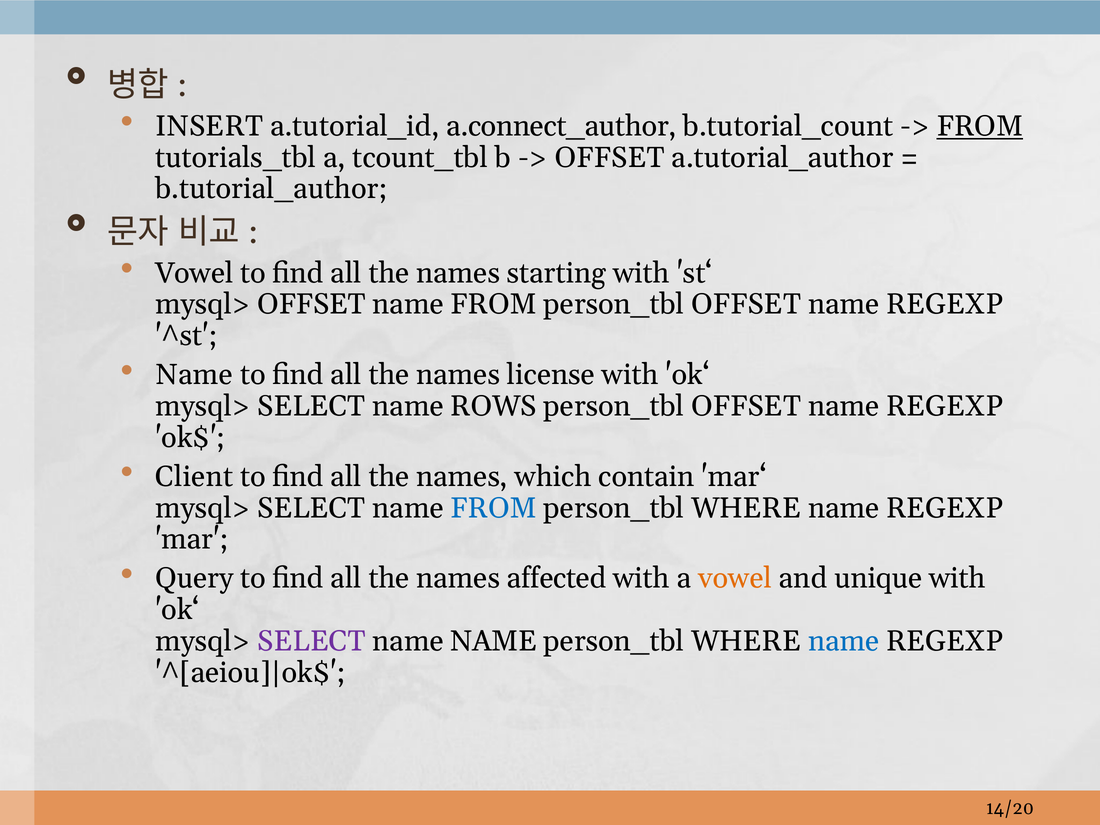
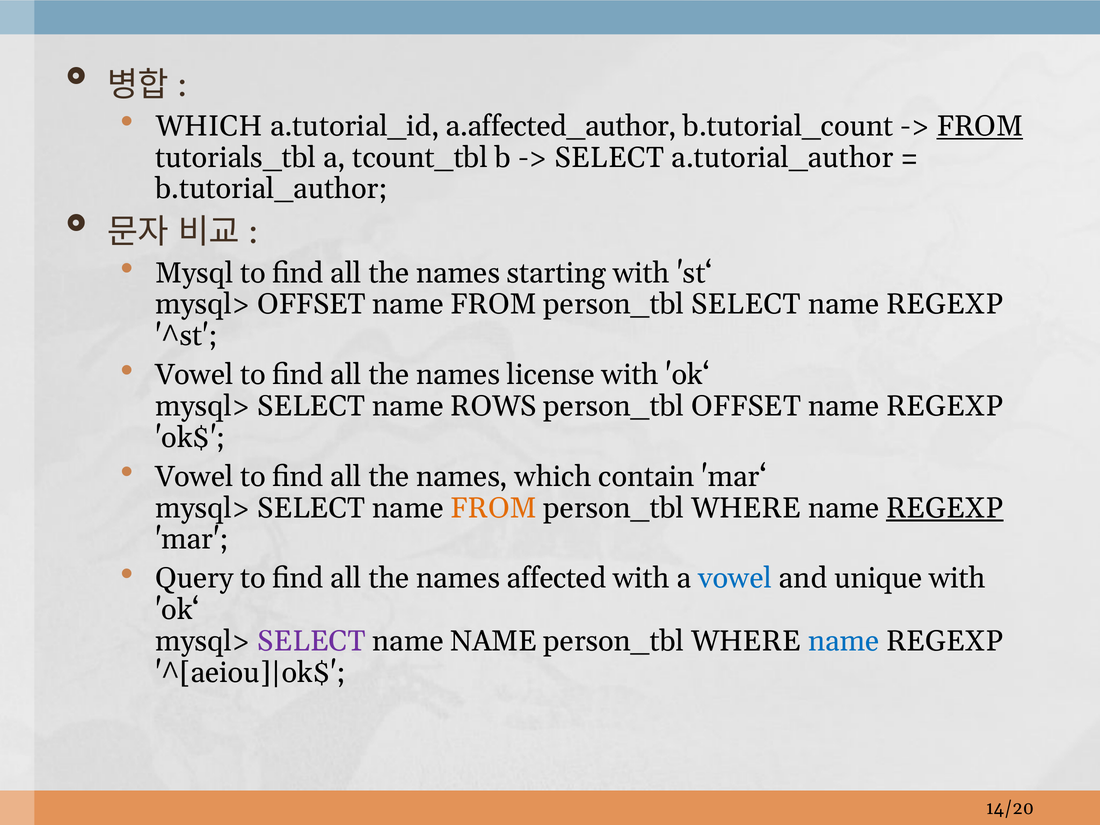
INSERT at (209, 126): INSERT -> WHICH
a.connect_author: a.connect_author -> a.affected_author
OFFSET at (610, 158): OFFSET -> SELECT
Vowel at (194, 273): Vowel -> Mysql
FROM person_tbl OFFSET: OFFSET -> SELECT
Name at (194, 375): Name -> Vowel
Client at (194, 477): Client -> Vowel
FROM at (494, 508) colour: blue -> orange
REGEXP at (945, 508) underline: none -> present
vowel at (735, 578) colour: orange -> blue
